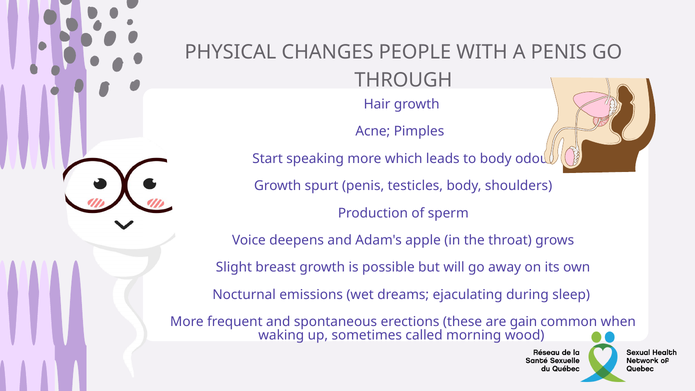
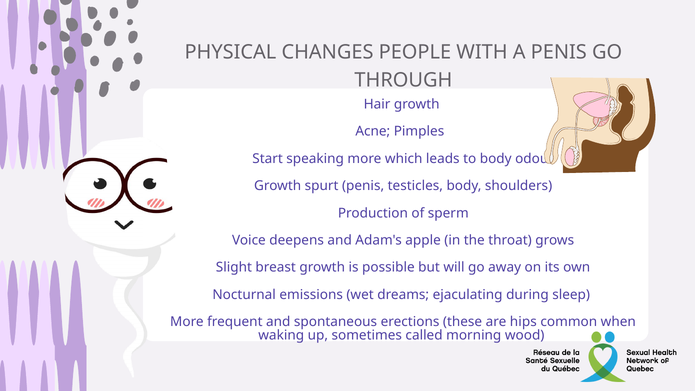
gain: gain -> hips
